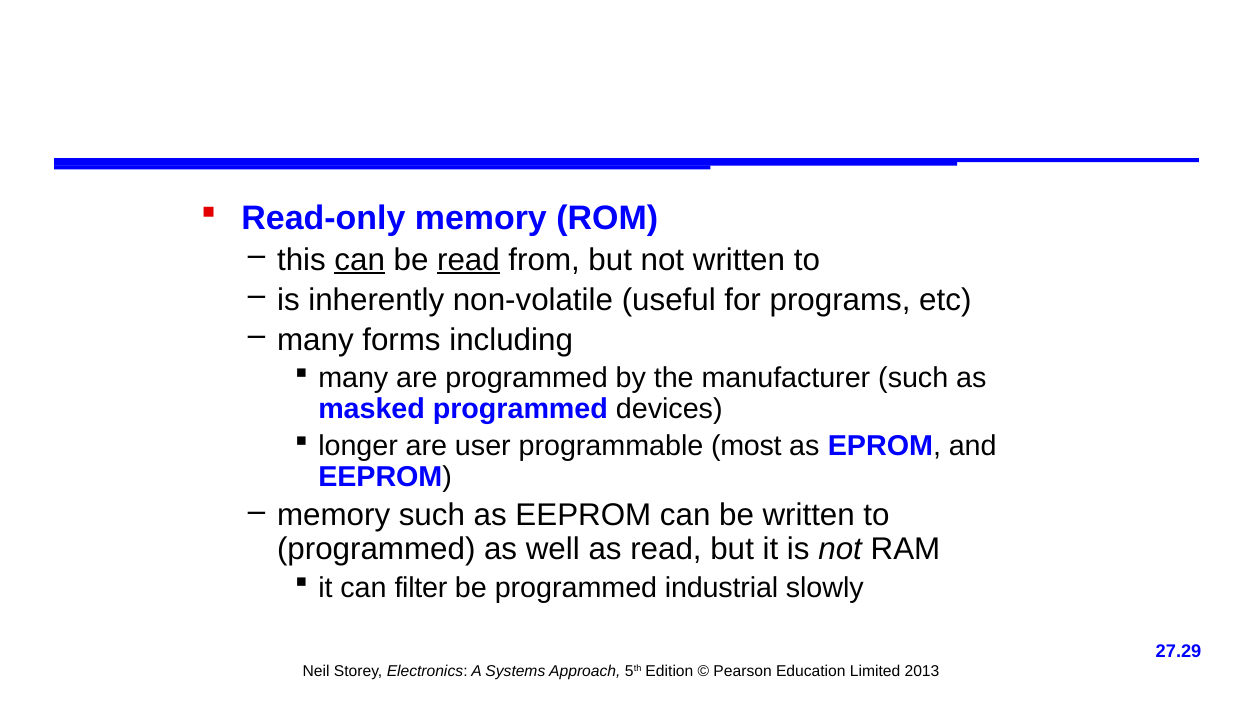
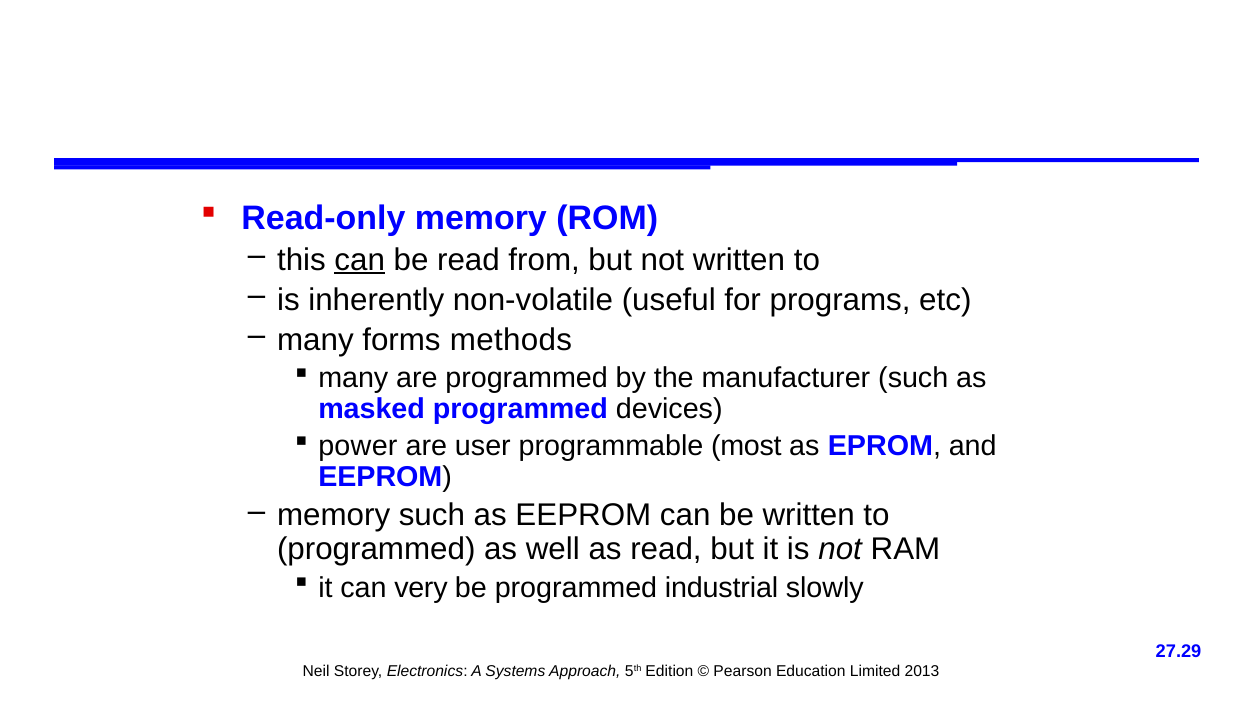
read at (468, 260) underline: present -> none
including: including -> methods
longer: longer -> power
filter: filter -> very
